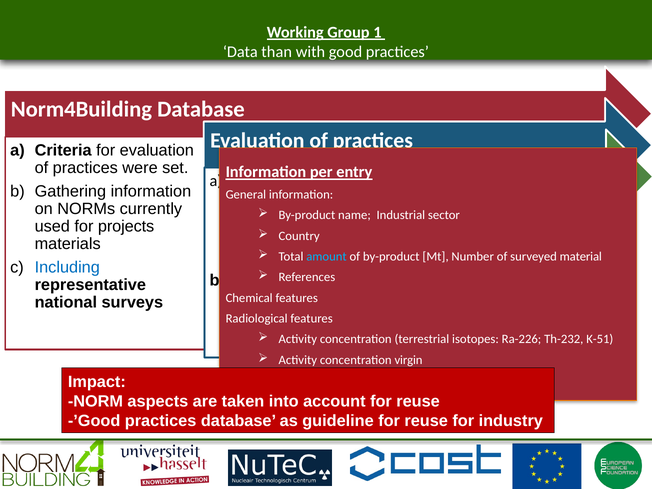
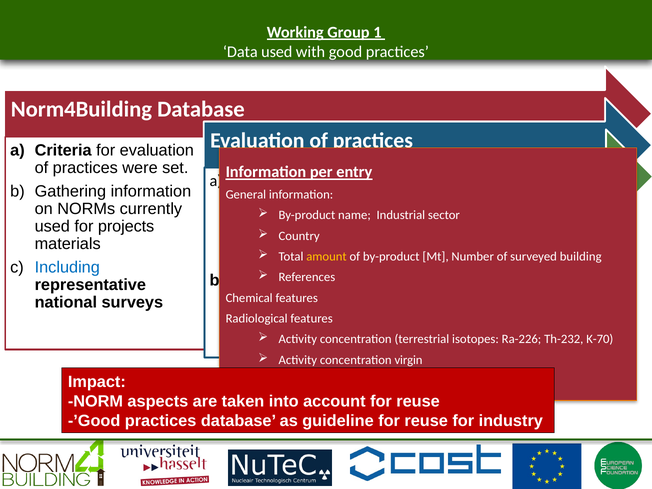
Data than: than -> used
amount colour: light blue -> yellow
surveyed material: material -> building
K-51: K-51 -> K-70
